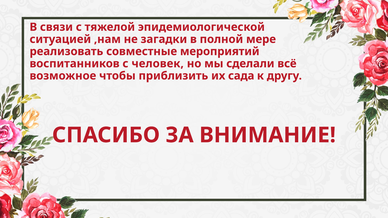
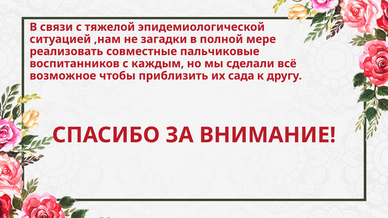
мероприятий: мероприятий -> пальчиковые
человек: человек -> каждым
